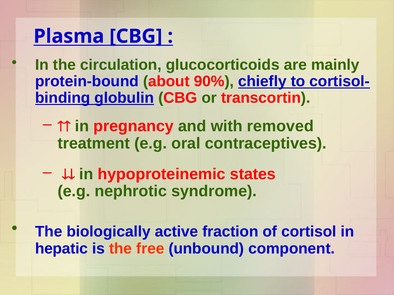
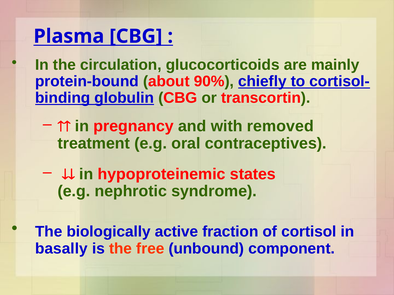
hepatic: hepatic -> basally
